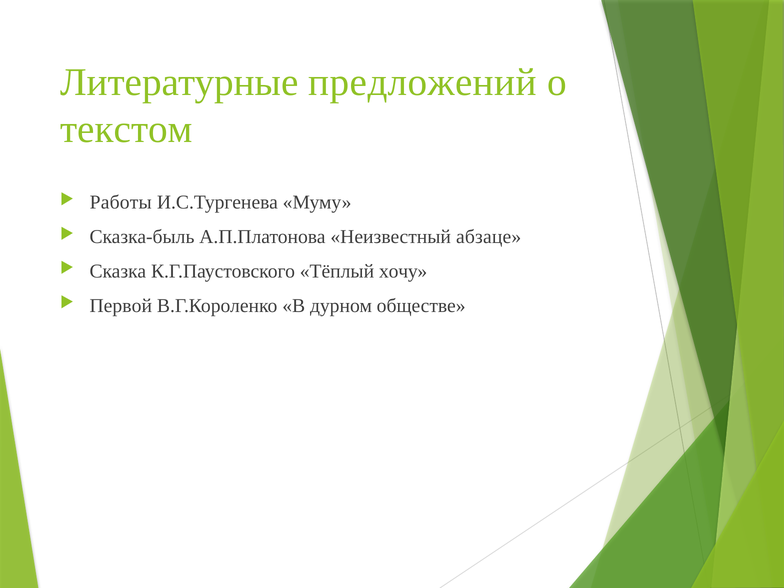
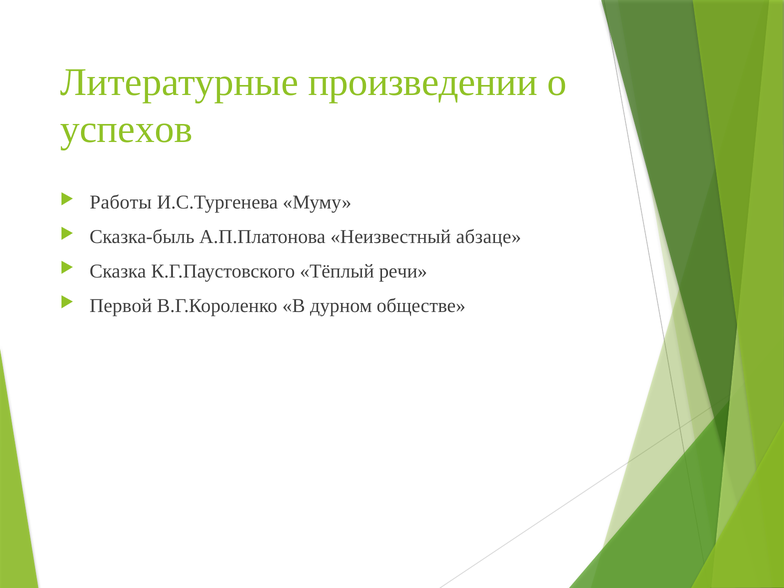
предложений: предложений -> произведении
текстом: текстом -> успехов
хочу: хочу -> речи
